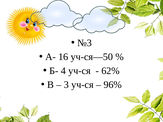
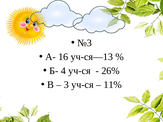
уч-ся—50: уч-ся—50 -> уч-ся—13
62%: 62% -> 26%
96%: 96% -> 11%
